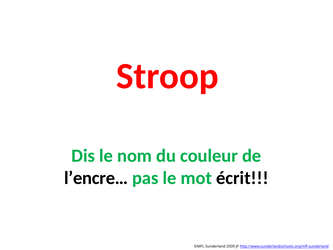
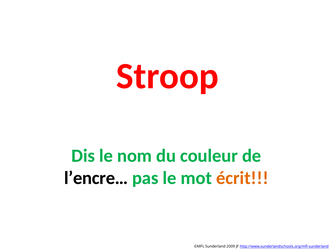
écrit colour: black -> orange
